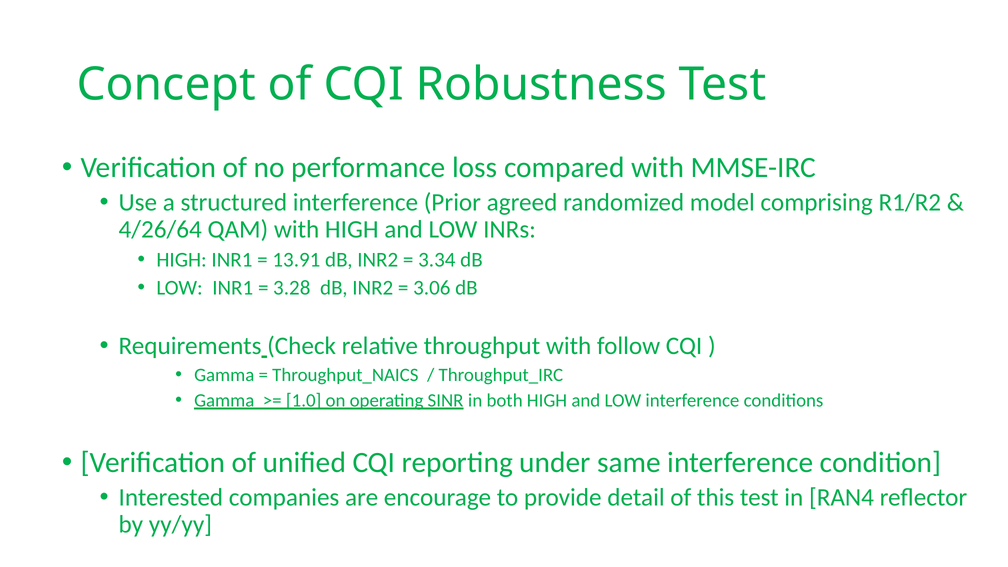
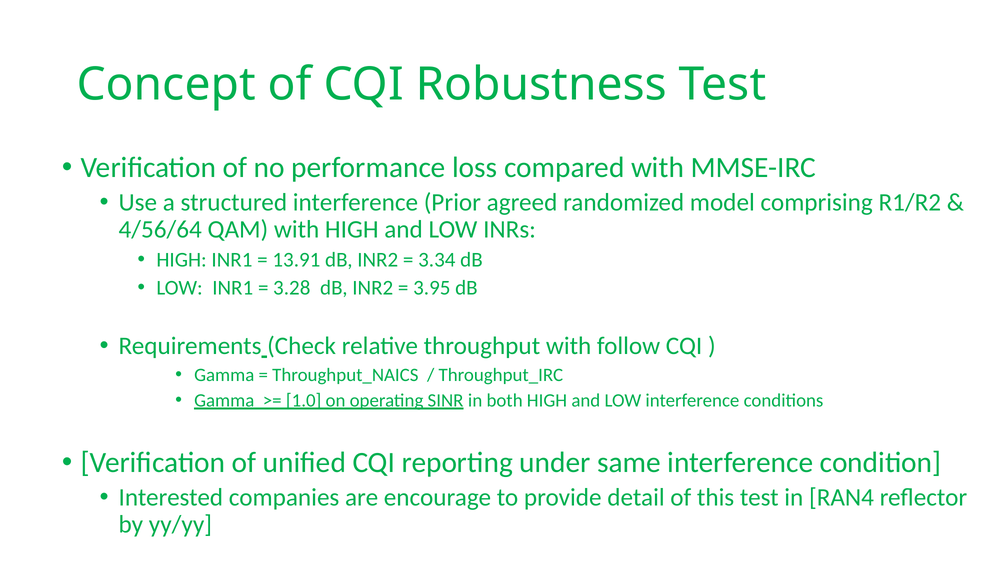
4/26/64: 4/26/64 -> 4/56/64
3.06: 3.06 -> 3.95
